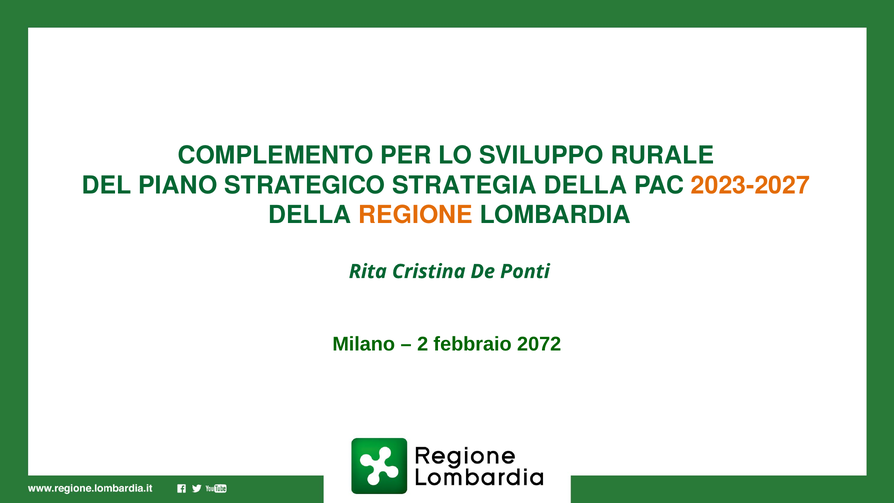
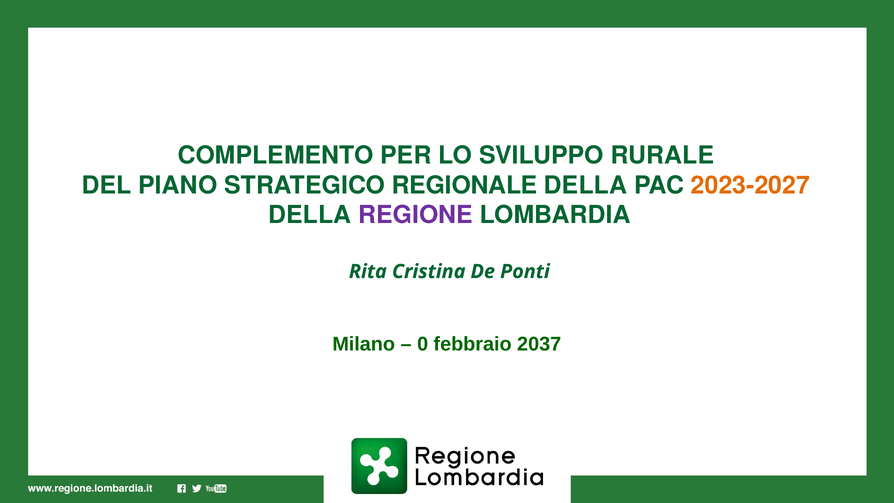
STRATEGIA: STRATEGIA -> REGIONALE
REGIONE colour: orange -> purple
2: 2 -> 0
2072: 2072 -> 2037
